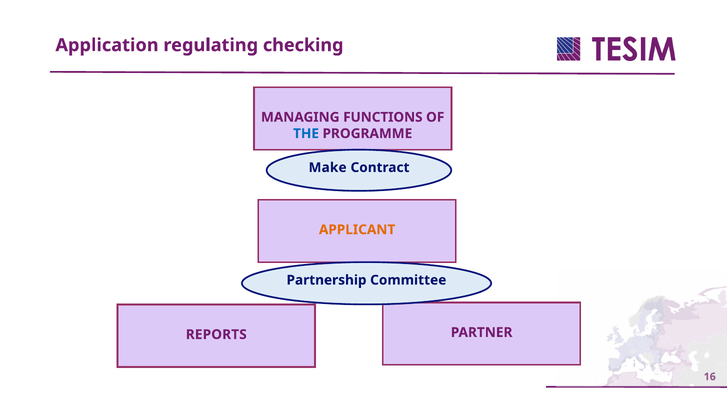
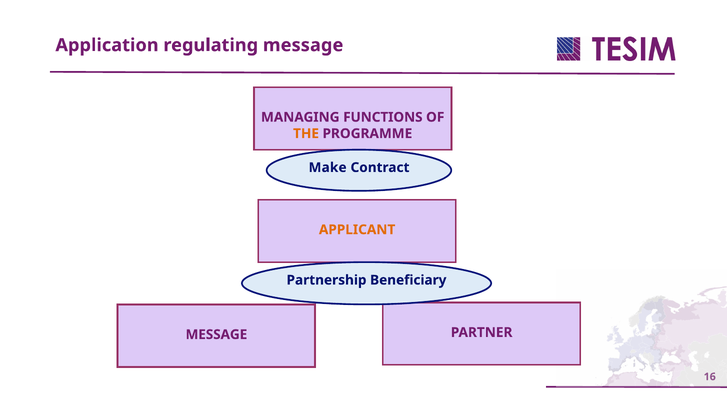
regulating checking: checking -> message
THE colour: blue -> orange
Committee: Committee -> Beneficiary
REPORTS at (216, 334): REPORTS -> MESSAGE
